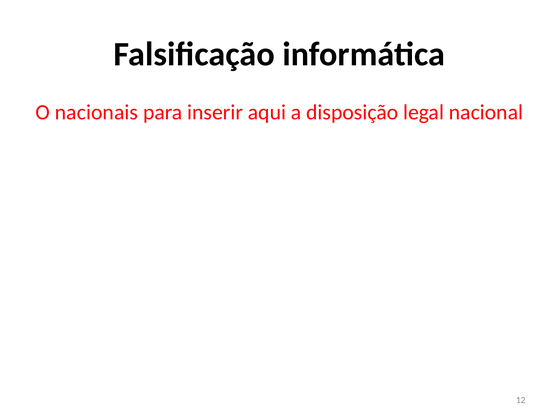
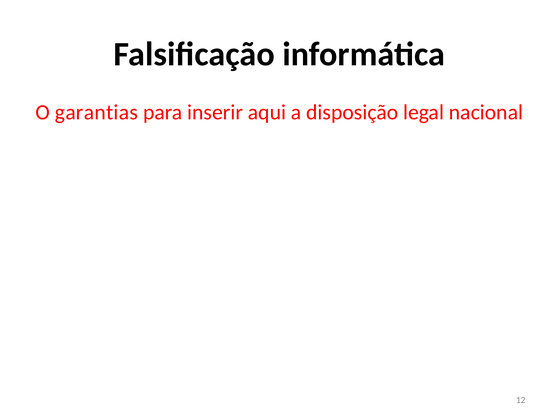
nacionais: nacionais -> garantias
